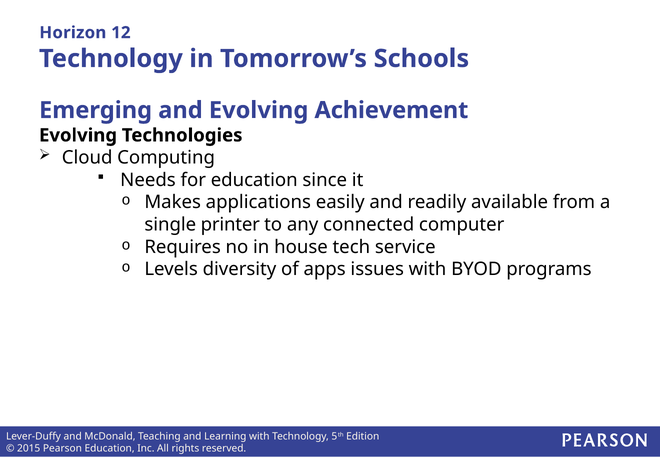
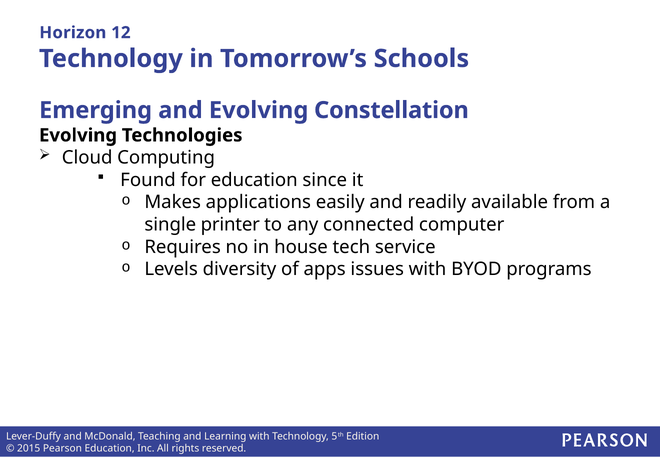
Achievement: Achievement -> Constellation
Needs: Needs -> Found
